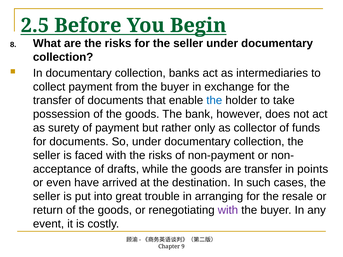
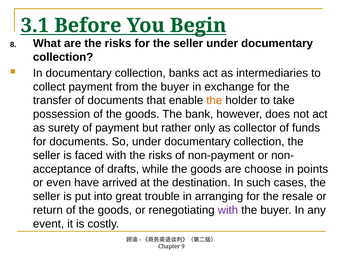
2.5: 2.5 -> 3.1
the at (214, 101) colour: blue -> orange
are transfer: transfer -> choose
